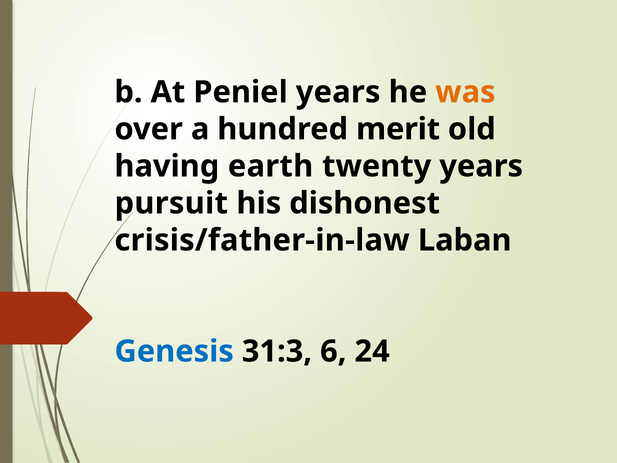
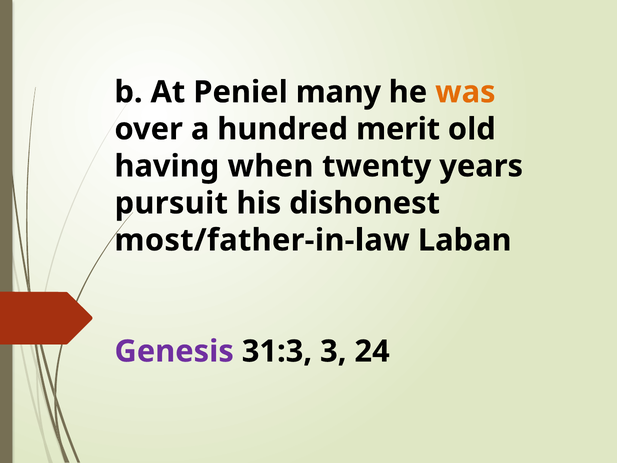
Peniel years: years -> many
earth: earth -> when
crisis/father-in-law: crisis/father-in-law -> most/father-in-law
Genesis colour: blue -> purple
6: 6 -> 3
